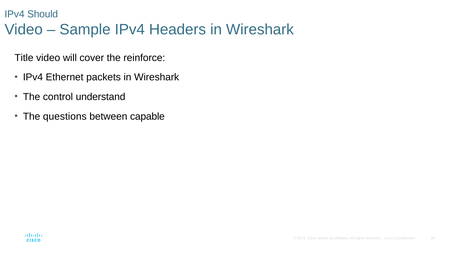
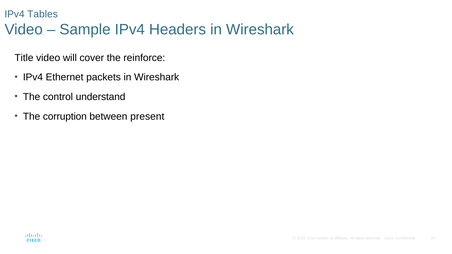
Should: Should -> Tables
questions: questions -> corruption
capable: capable -> present
